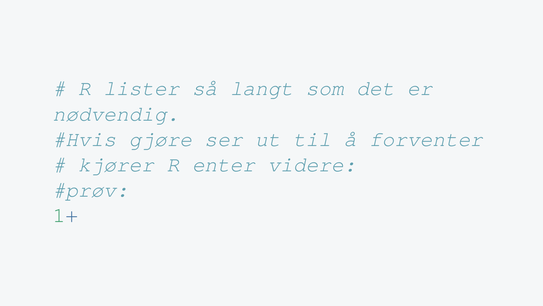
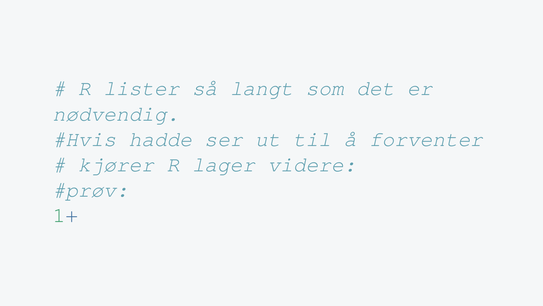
gjøre: gjøre -> hadde
enter: enter -> lager
